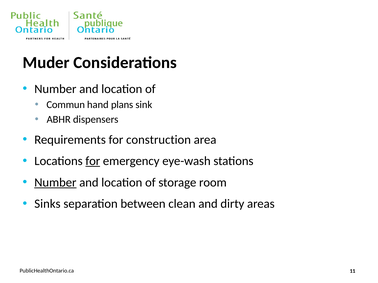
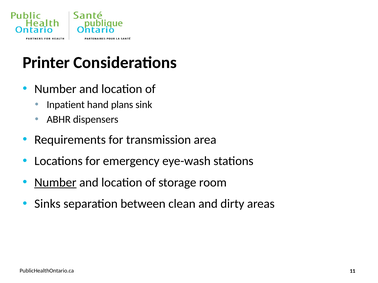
Muder: Muder -> Printer
Commun: Commun -> Inpatient
construction: construction -> transmission
for at (93, 161) underline: present -> none
